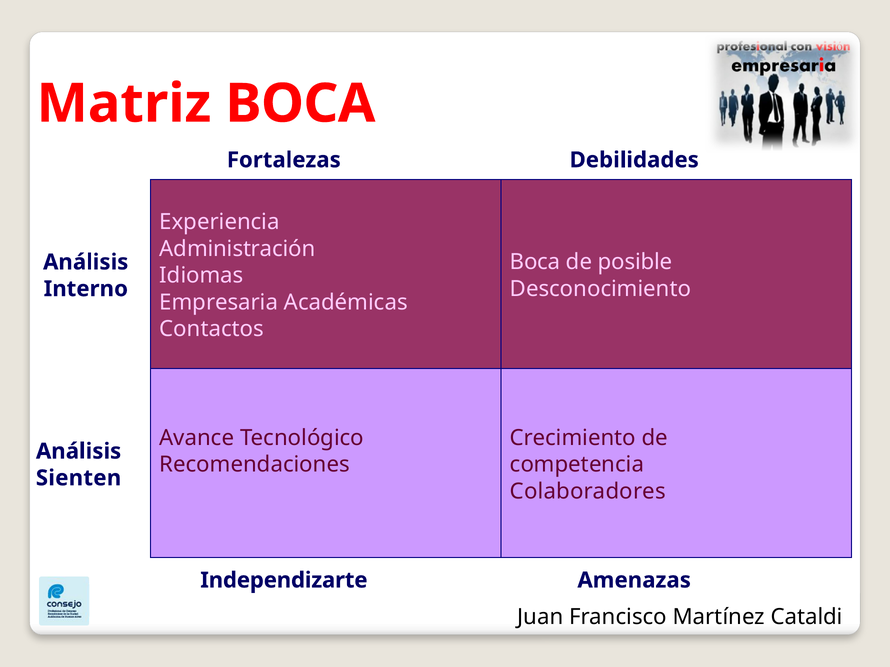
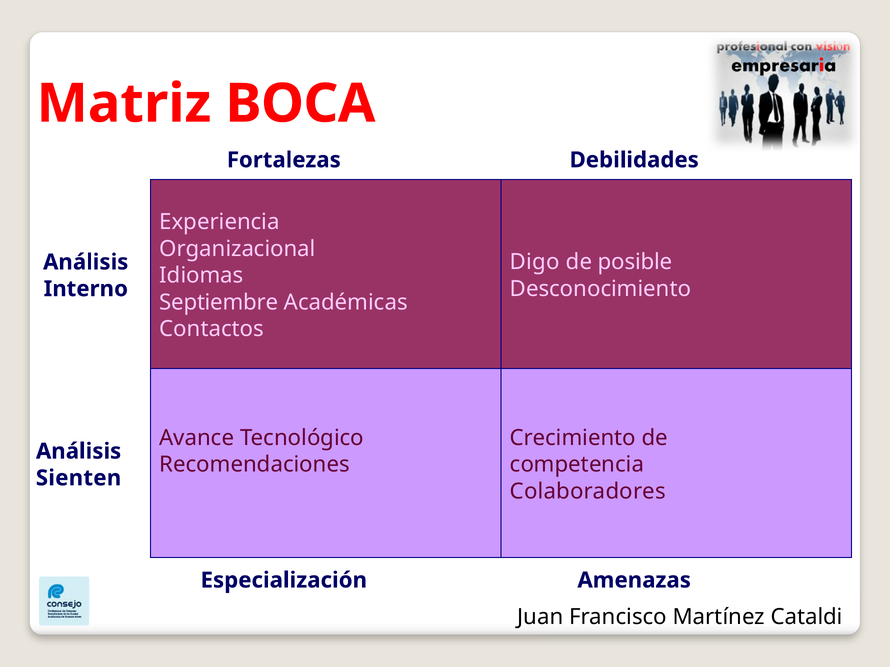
Administración: Administración -> Organizacional
Boca at (535, 262): Boca -> Digo
Empresaria: Empresaria -> Septiembre
Independizarte: Independizarte -> Especialización
